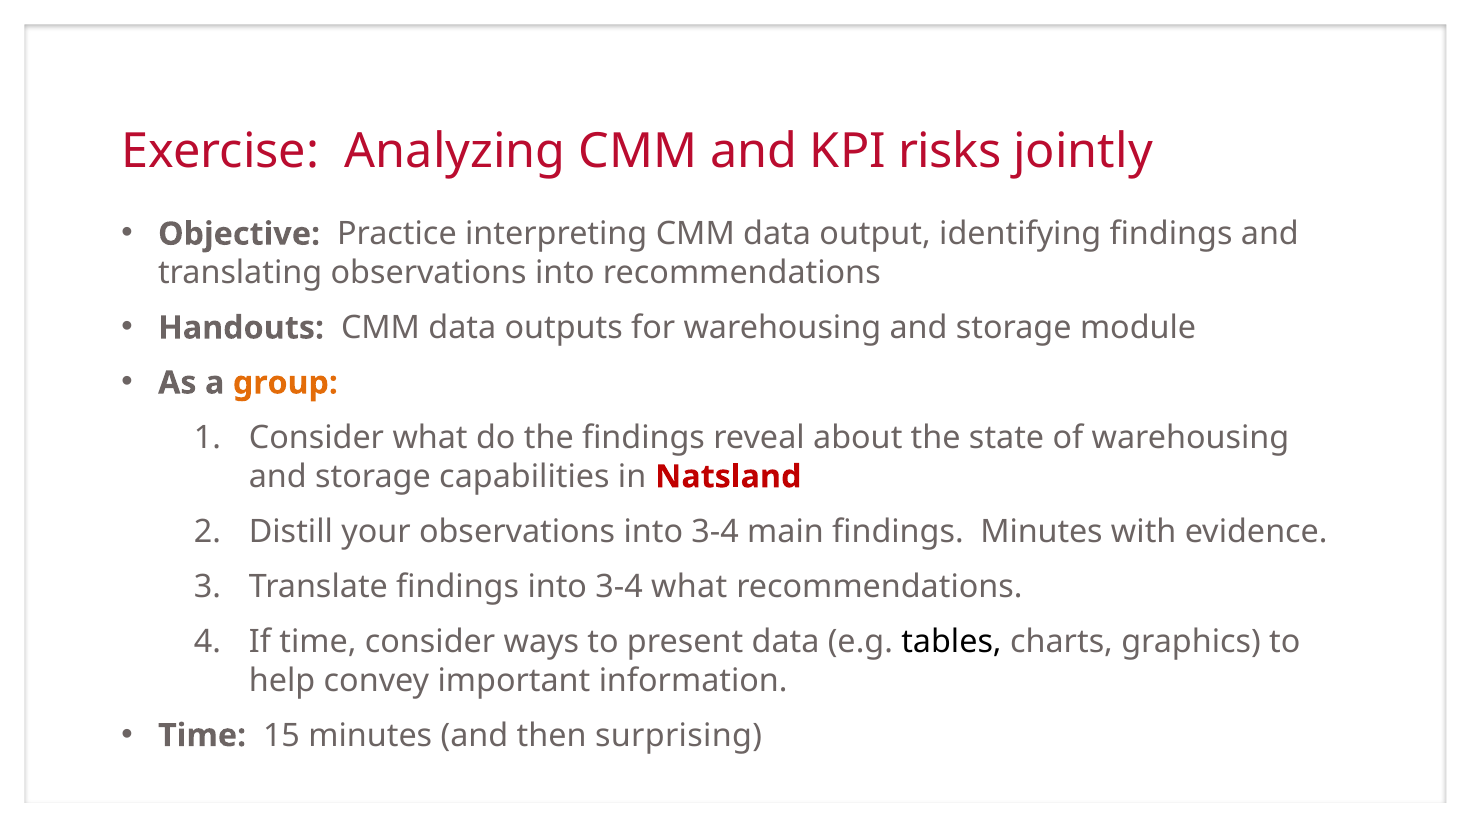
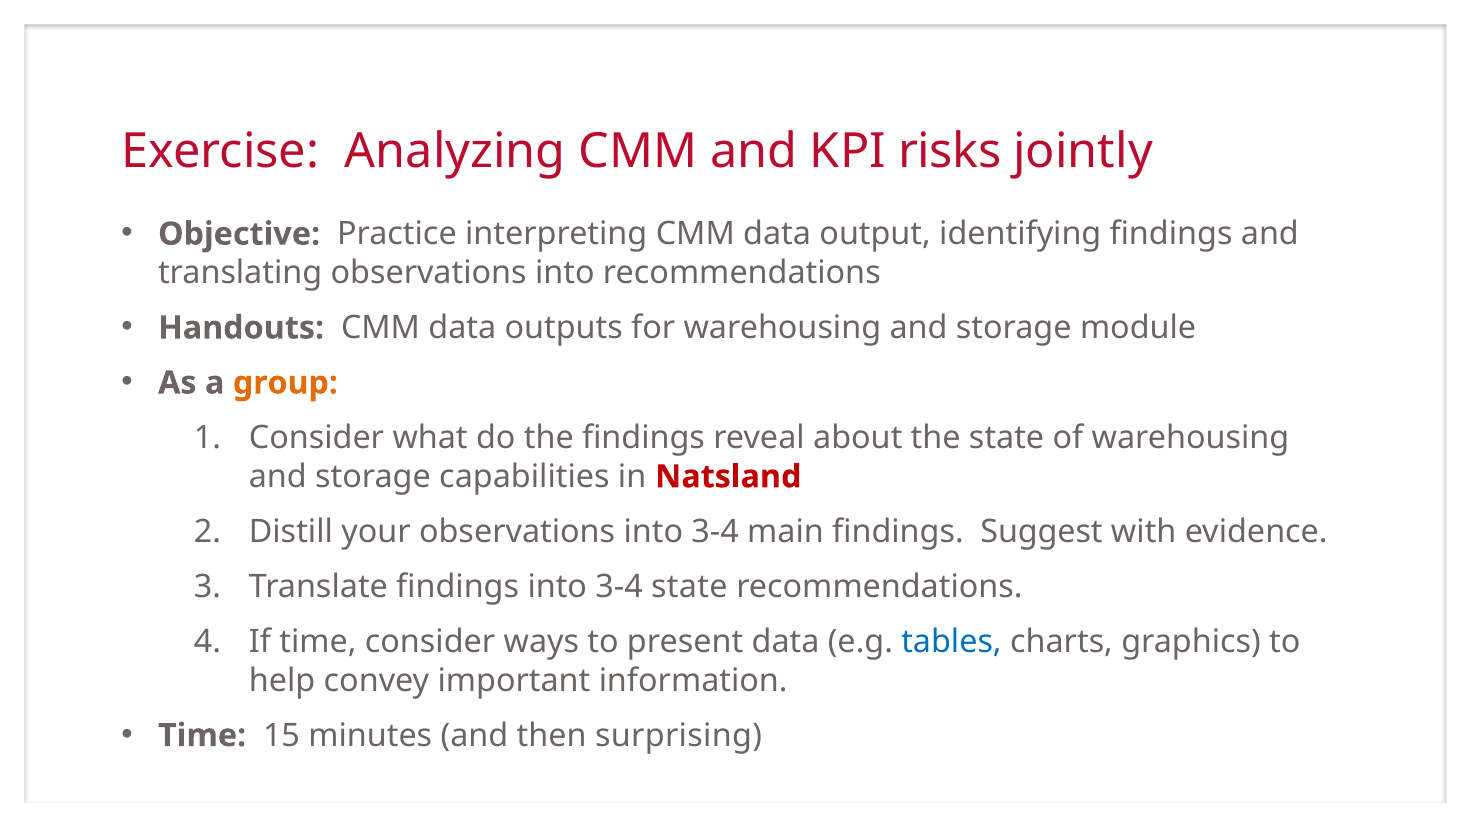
findings Minutes: Minutes -> Suggest
3-4 what: what -> state
tables colour: black -> blue
